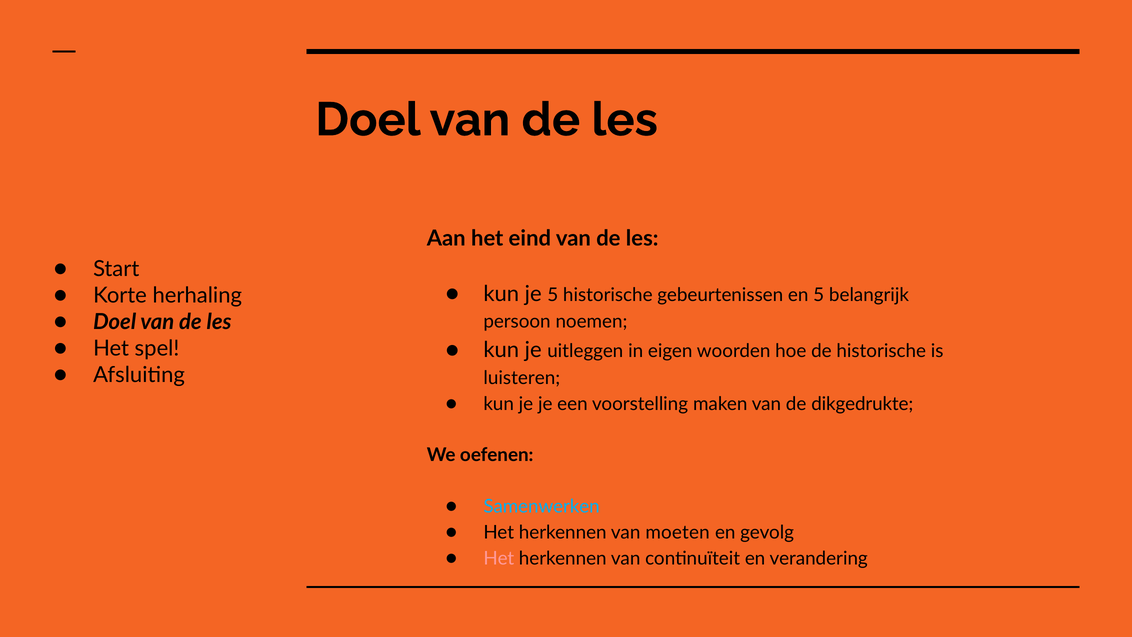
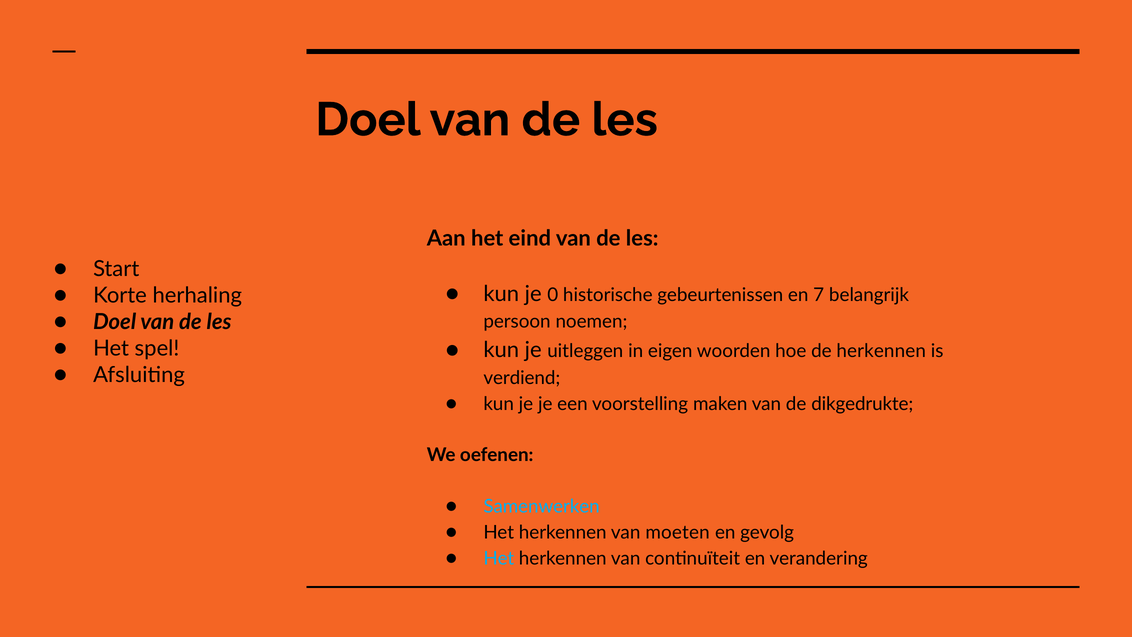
je 5: 5 -> 0
en 5: 5 -> 7
de historische: historische -> herkennen
luisteren: luisteren -> verdiend
Het at (499, 558) colour: pink -> light blue
